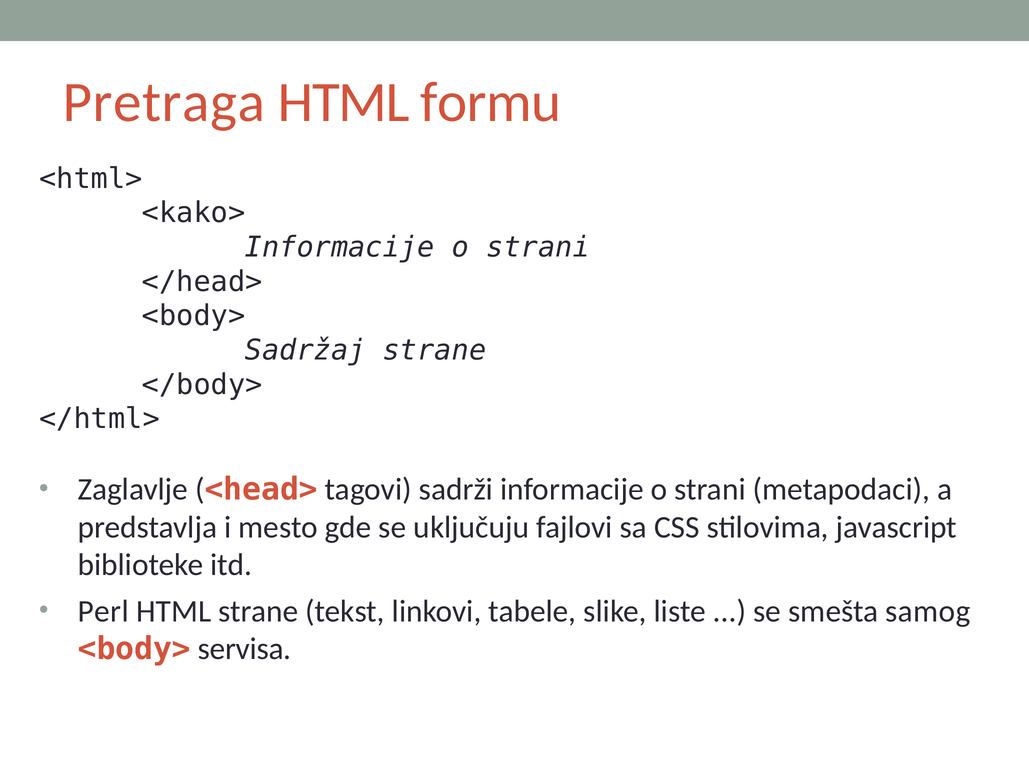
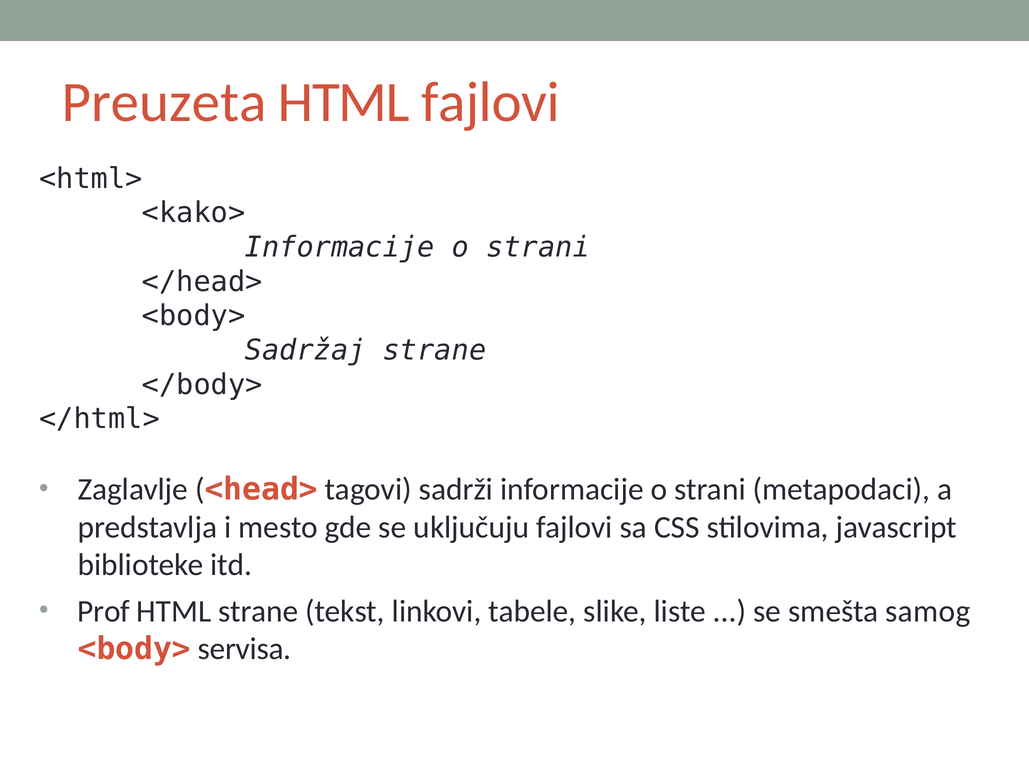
Pretraga: Pretraga -> Preuzeta
HTML formu: formu -> fajlovi
Perl: Perl -> Prof
